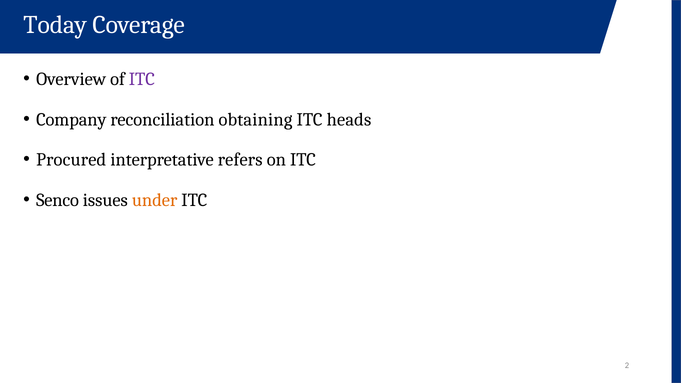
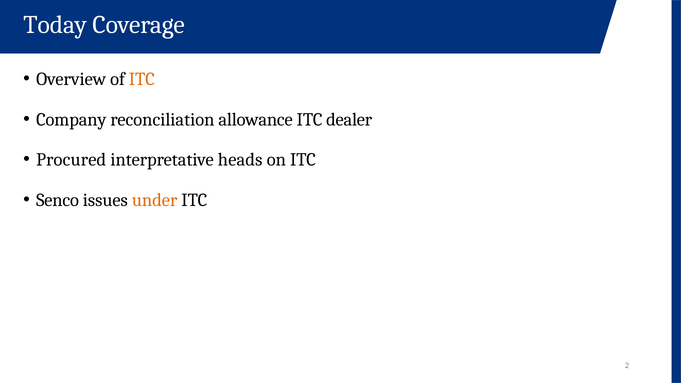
ITC at (142, 79) colour: purple -> orange
obtaining: obtaining -> allowance
heads: heads -> dealer
refers: refers -> heads
